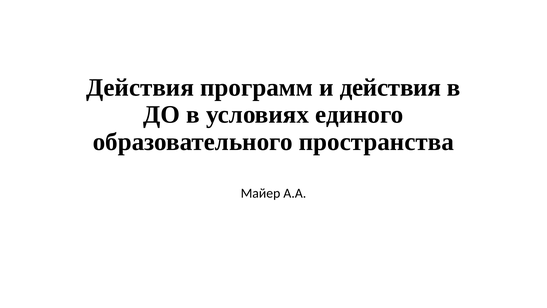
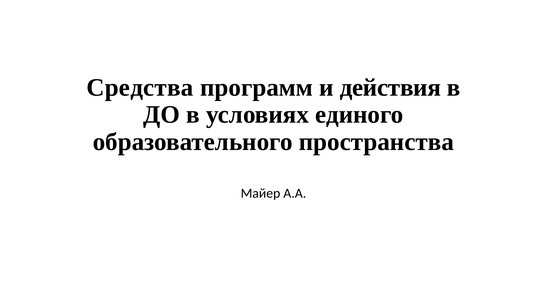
Действия at (140, 87): Действия -> Средства
